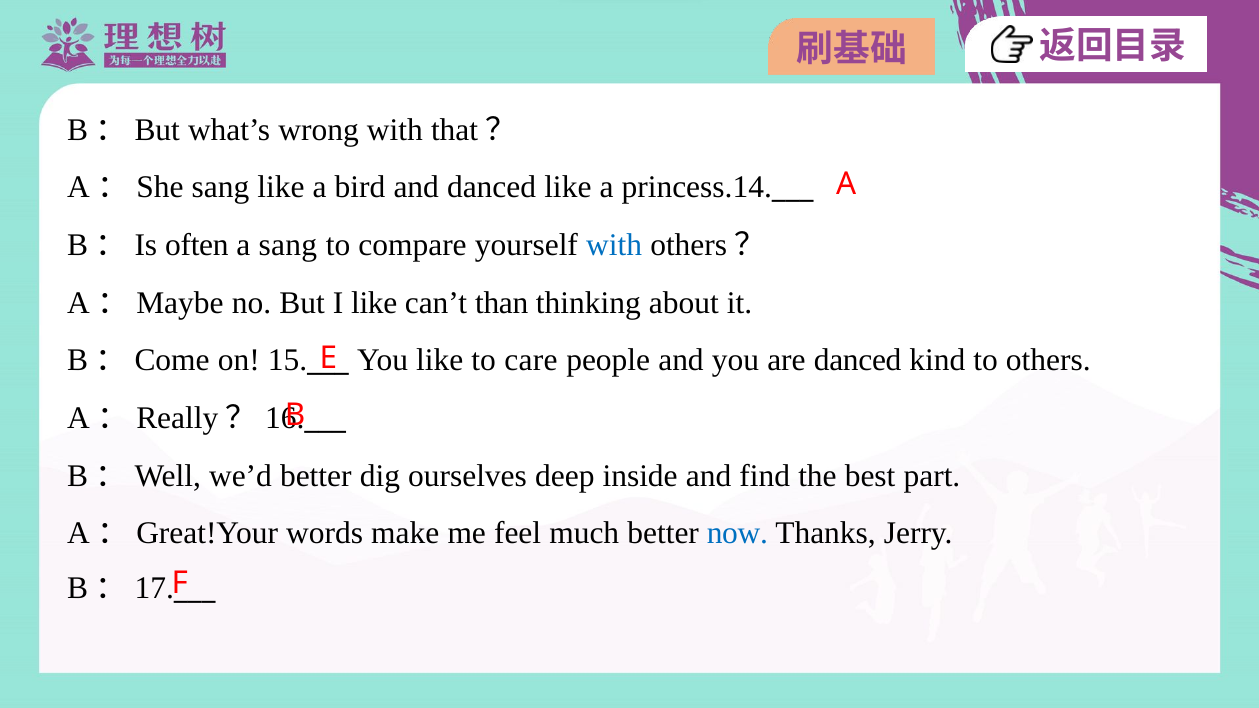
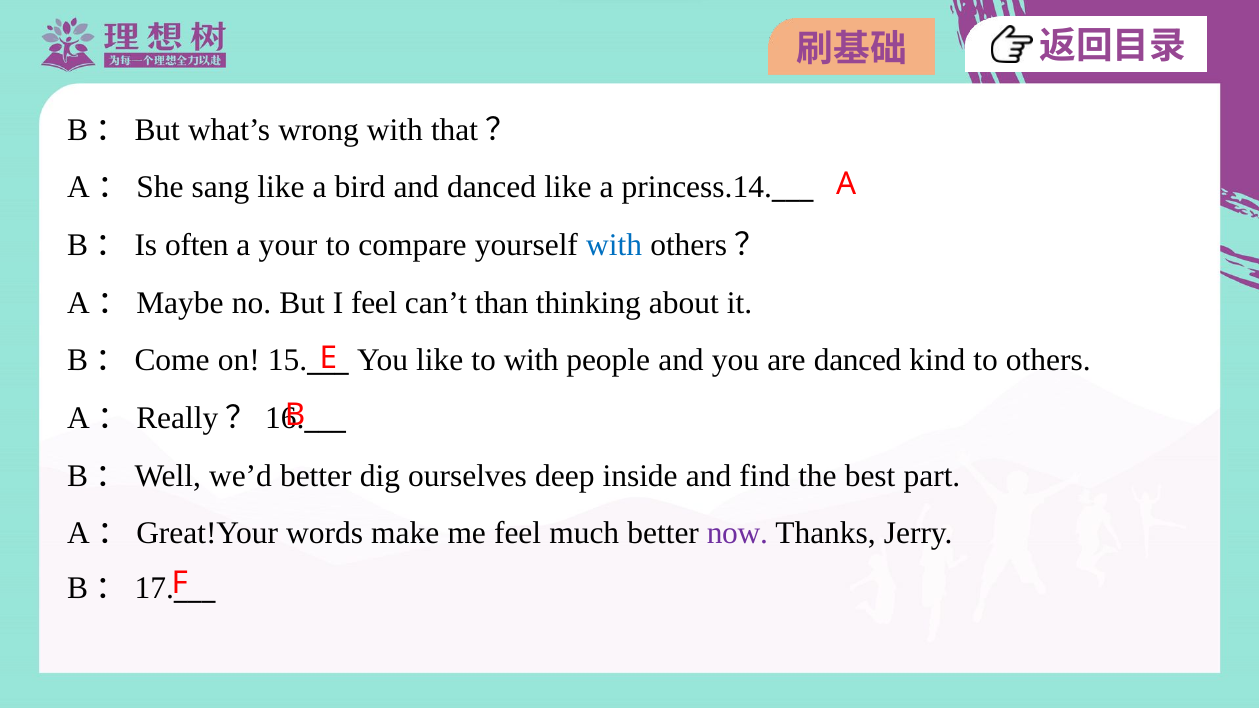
a sang: sang -> your
I like: like -> feel
to care: care -> with
now colour: blue -> purple
